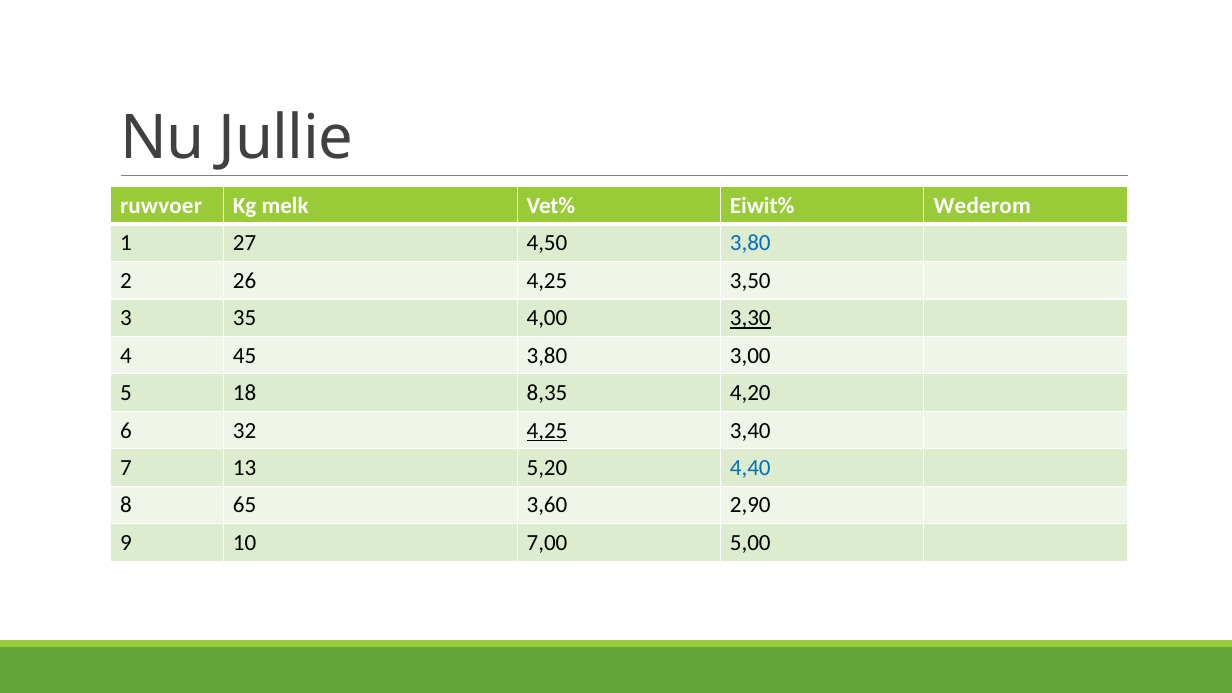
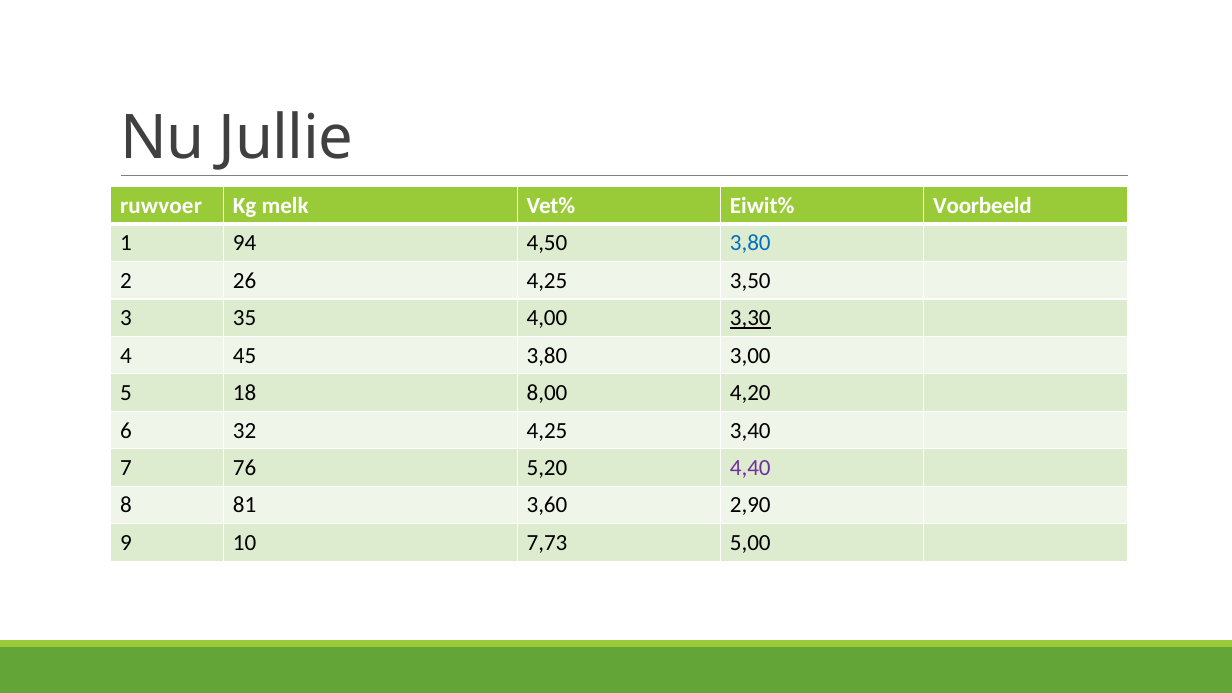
Wederom: Wederom -> Voorbeeld
27: 27 -> 94
8,35: 8,35 -> 8,00
4,25 at (547, 430) underline: present -> none
13: 13 -> 76
4,40 colour: blue -> purple
65: 65 -> 81
7,00: 7,00 -> 7,73
